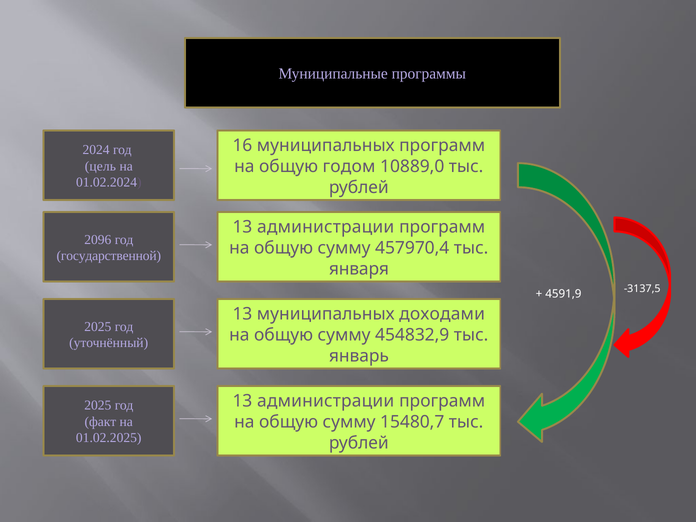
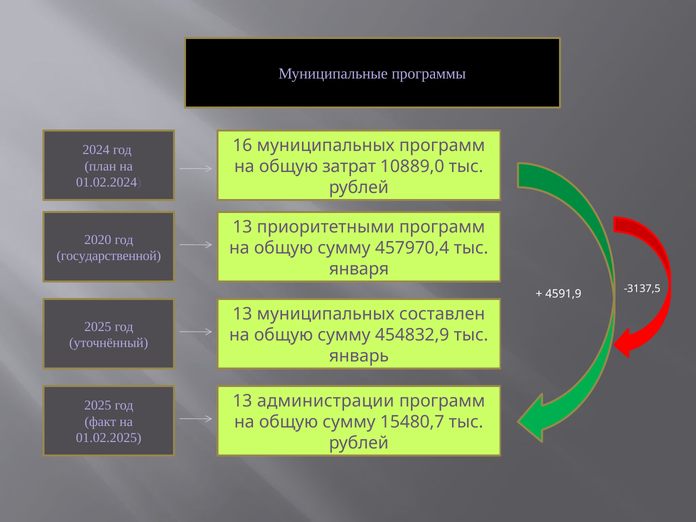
цель: цель -> план
годом: годом -> затрат
администрации at (326, 227): администрации -> приоритетными
2096: 2096 -> 2020
доходами: доходами -> составлен
